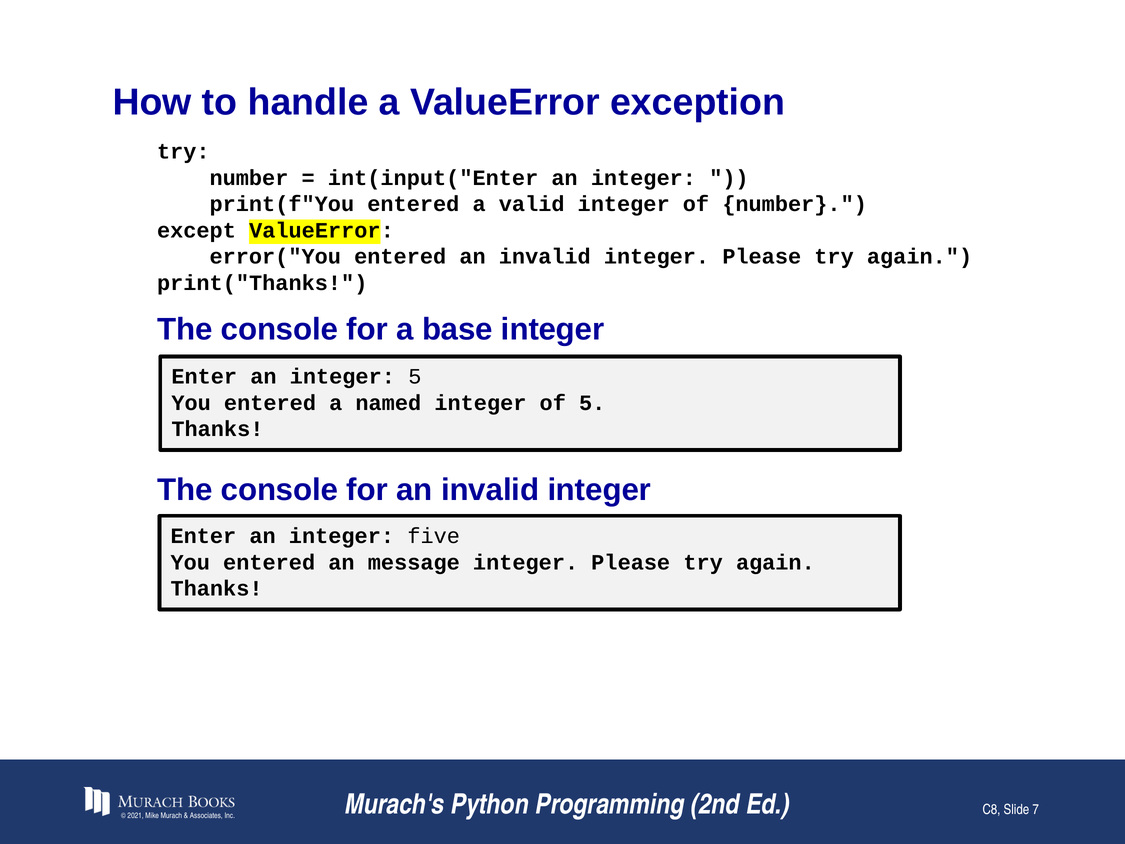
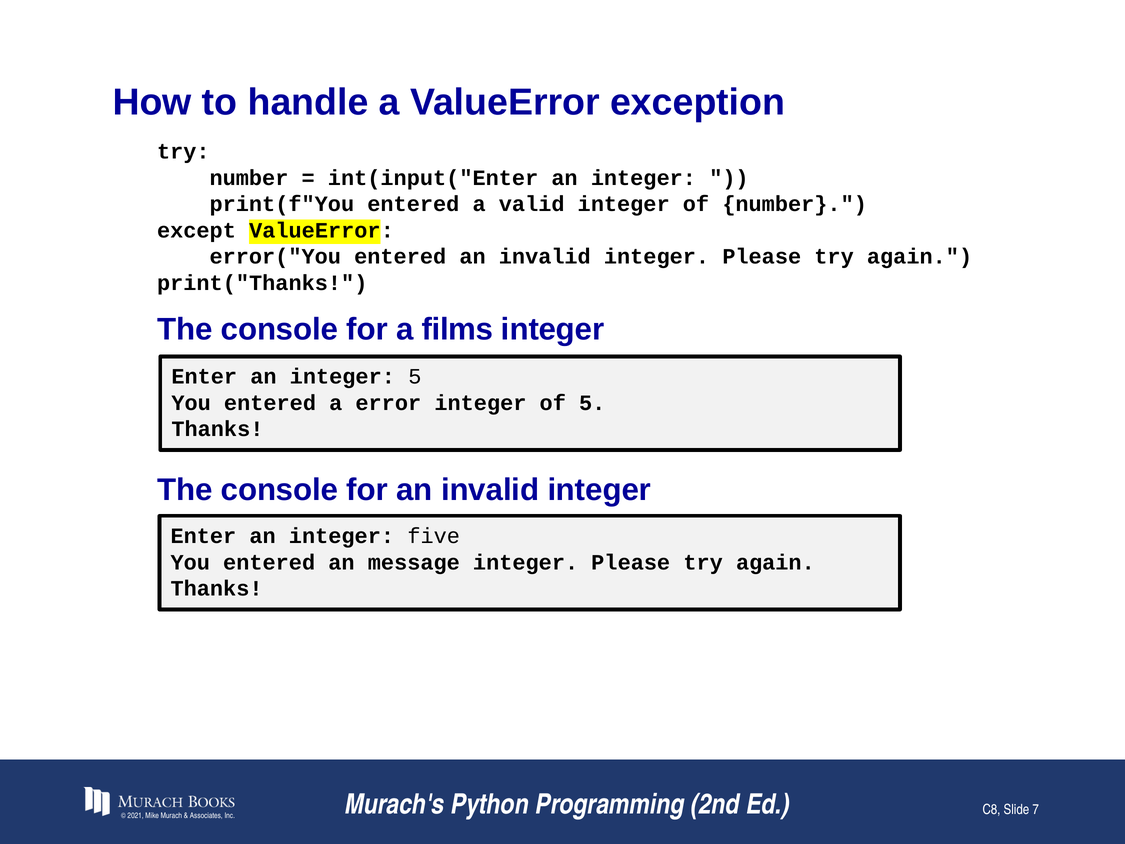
base: base -> films
named: named -> error
